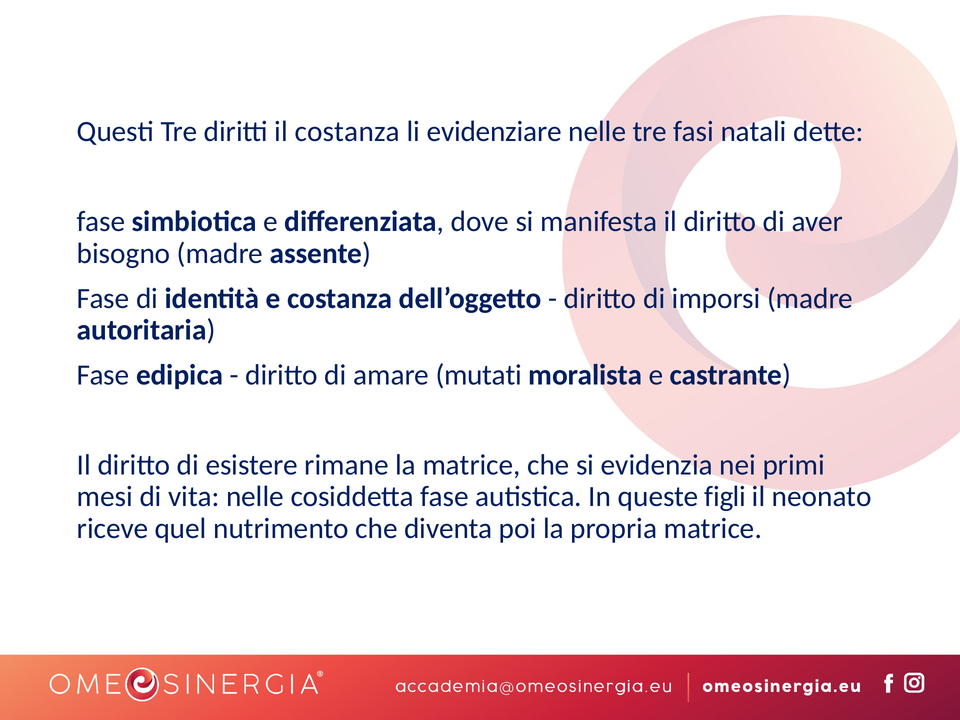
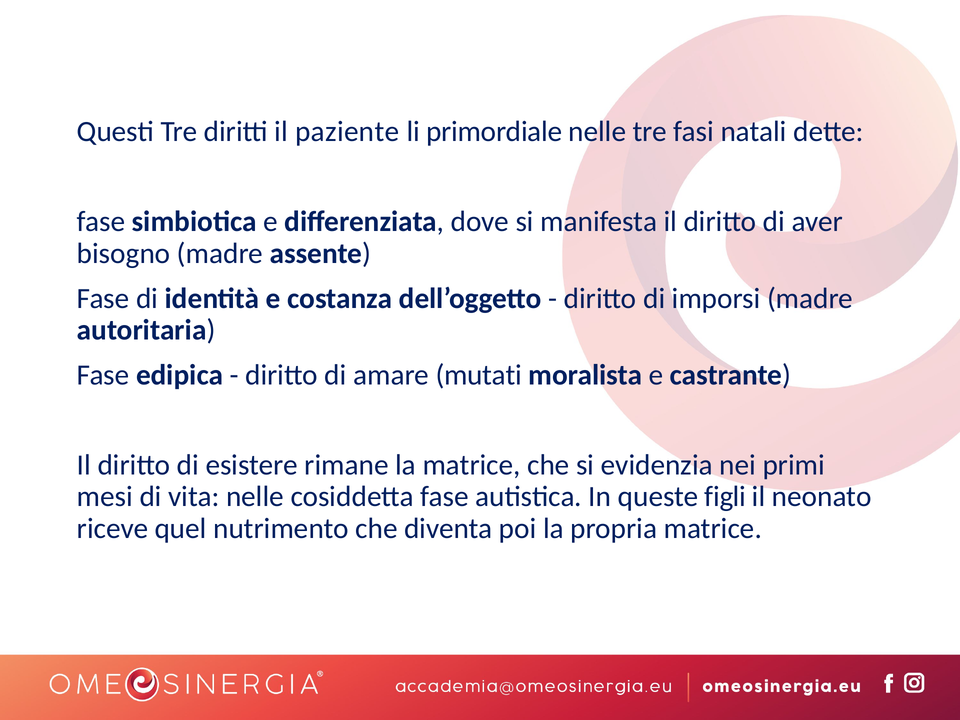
il costanza: costanza -> paziente
evidenziare: evidenziare -> primordiale
